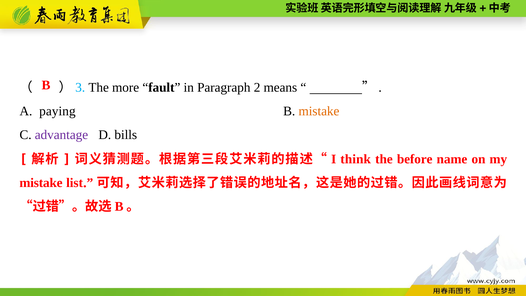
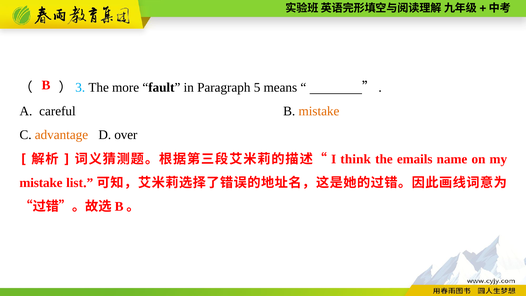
2: 2 -> 5
paying: paying -> careful
advantage colour: purple -> orange
bills: bills -> over
before: before -> emails
